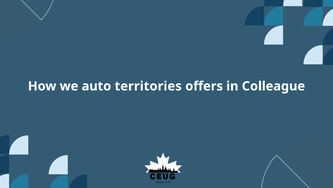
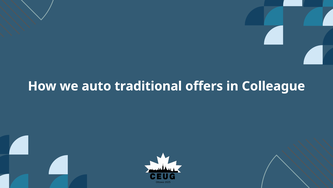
territories: territories -> traditional
